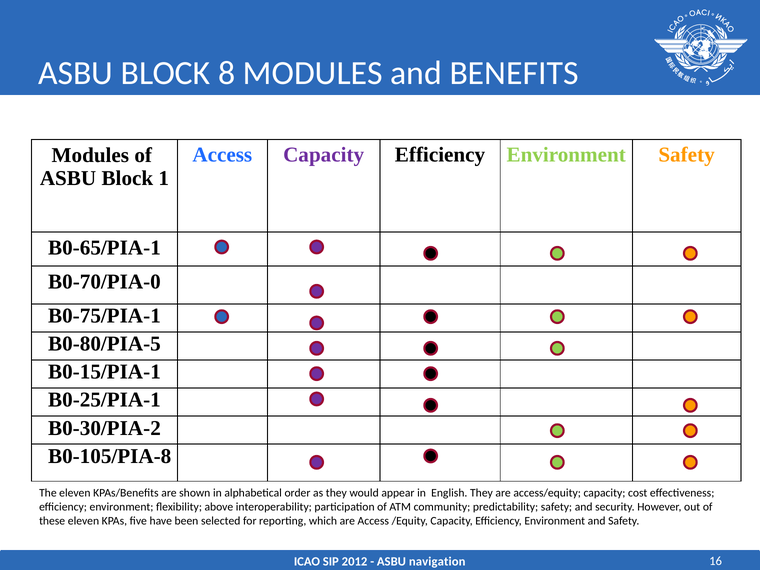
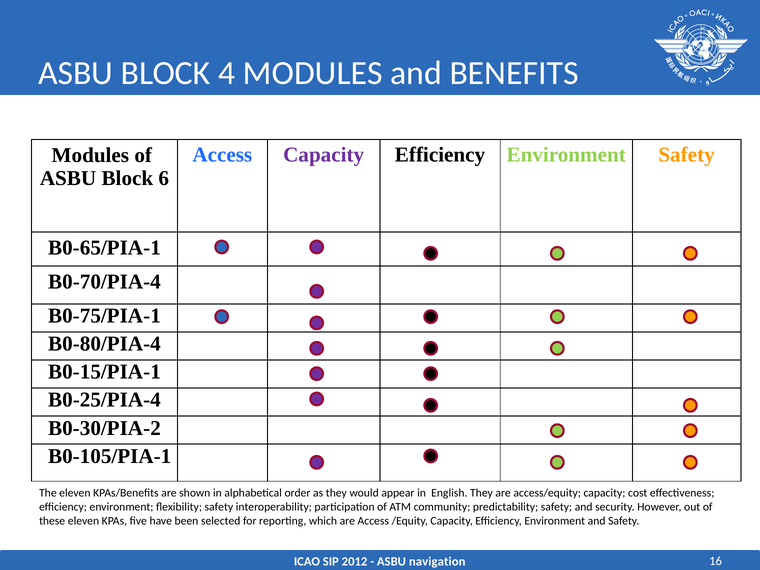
8: 8 -> 4
1: 1 -> 6
B0-70/PIA-0: B0-70/PIA-0 -> B0-70/PIA-4
B0-80/PIA-5: B0-80/PIA-5 -> B0-80/PIA-4
B0-25/PIA-1: B0-25/PIA-1 -> B0-25/PIA-4
B0-105/PIA-8: B0-105/PIA-8 -> B0-105/PIA-1
flexibility above: above -> safety
